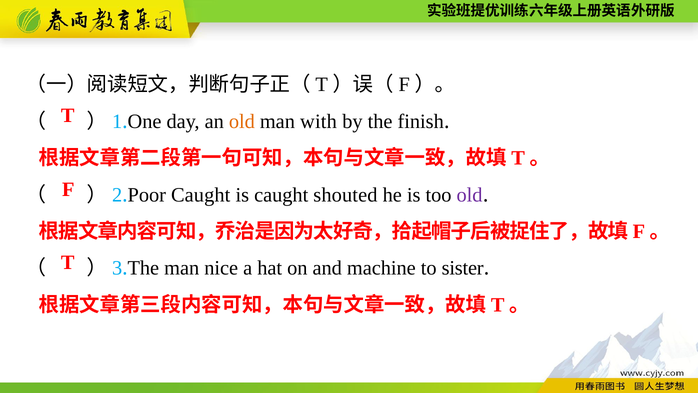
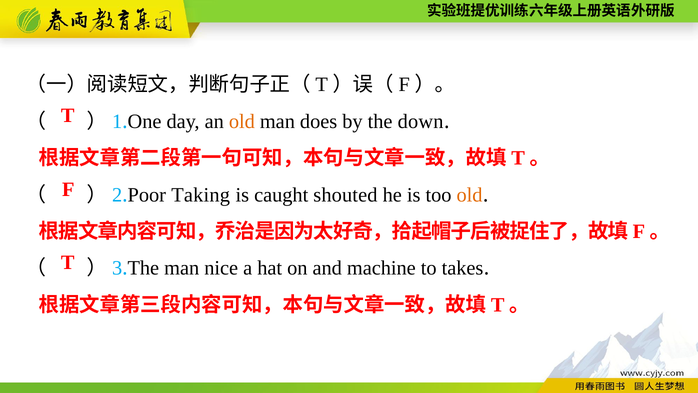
with: with -> does
finish: finish -> down
Caught at (201, 195): Caught -> Taking
old at (470, 195) colour: purple -> orange
sister: sister -> takes
